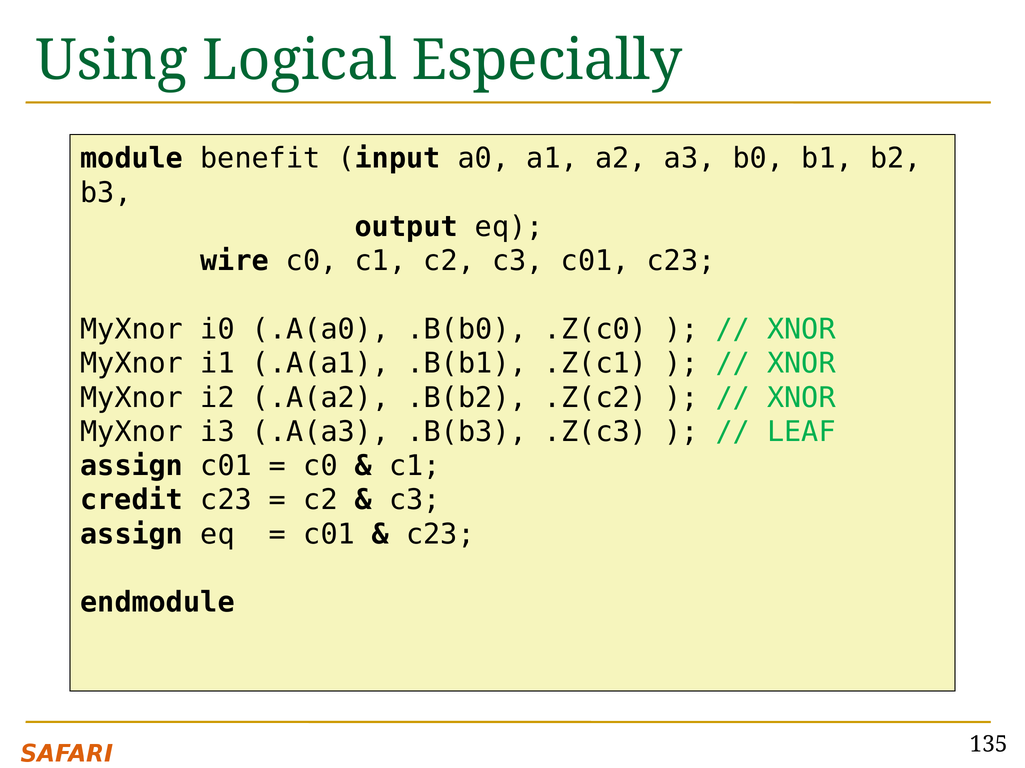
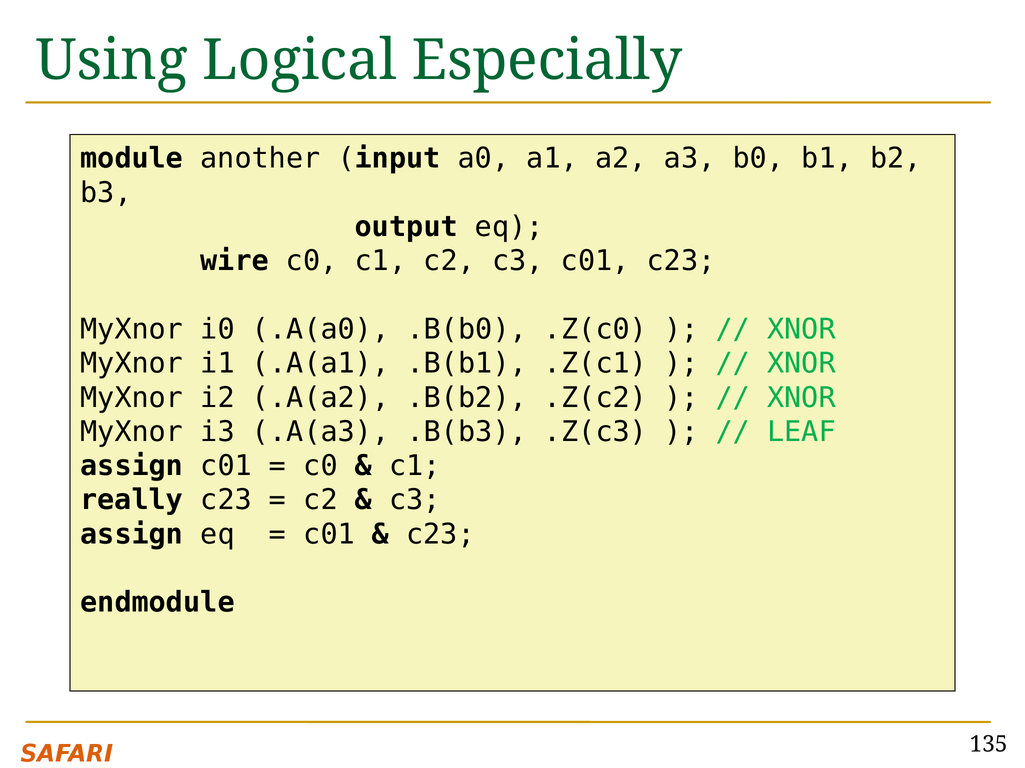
benefit: benefit -> another
credit: credit -> really
